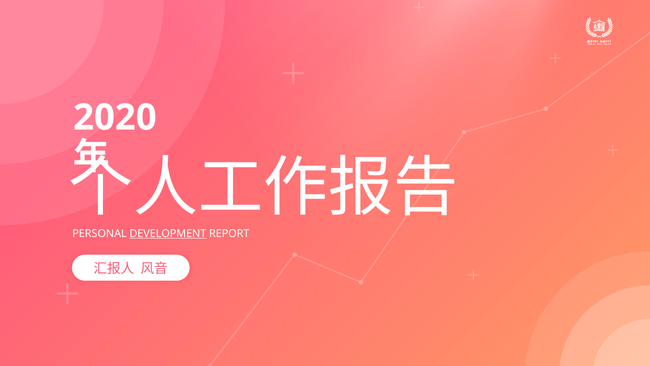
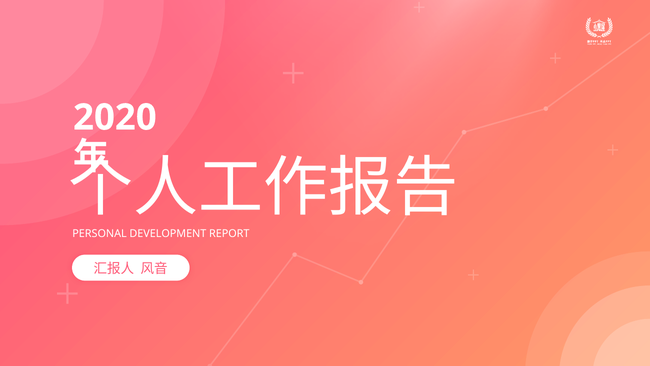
DEVELOPMENT underline: present -> none
